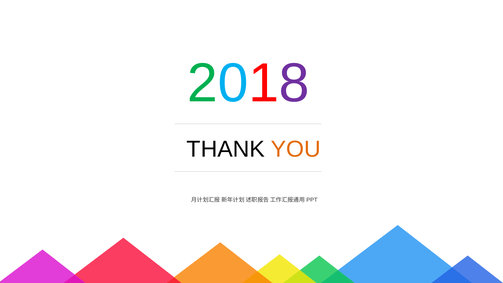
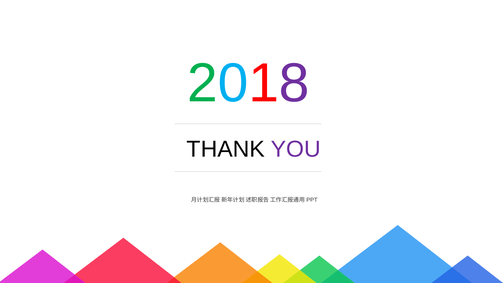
YOU colour: orange -> purple
